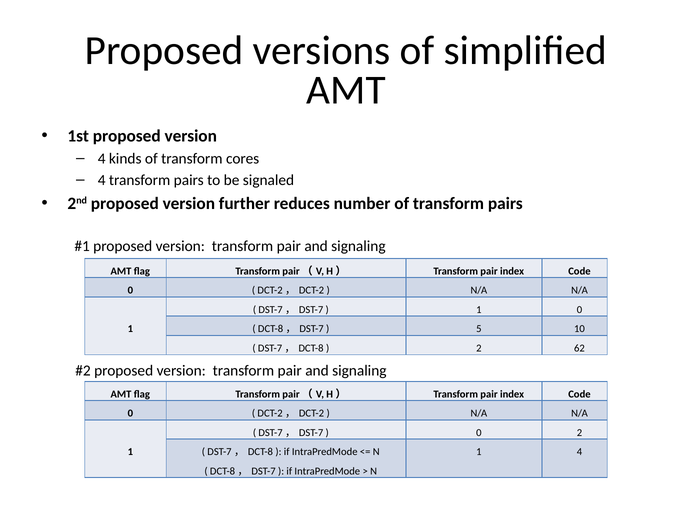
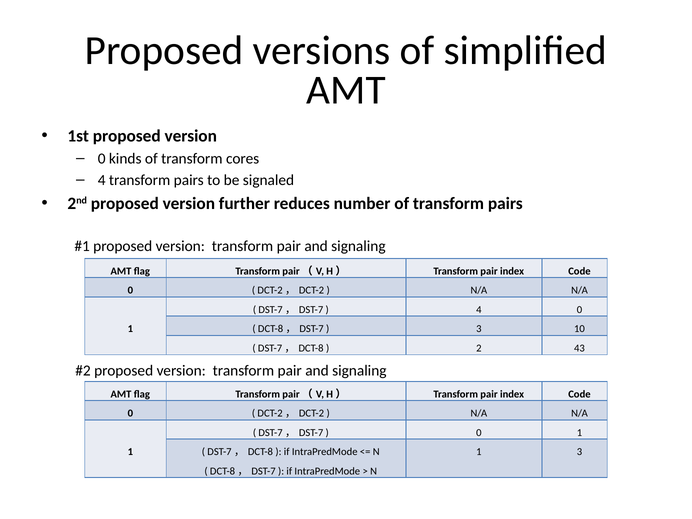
4 at (102, 159): 4 -> 0
1 at (479, 310): 1 -> 4
5 at (479, 329): 5 -> 3
62: 62 -> 43
0 2: 2 -> 1
1 4: 4 -> 3
